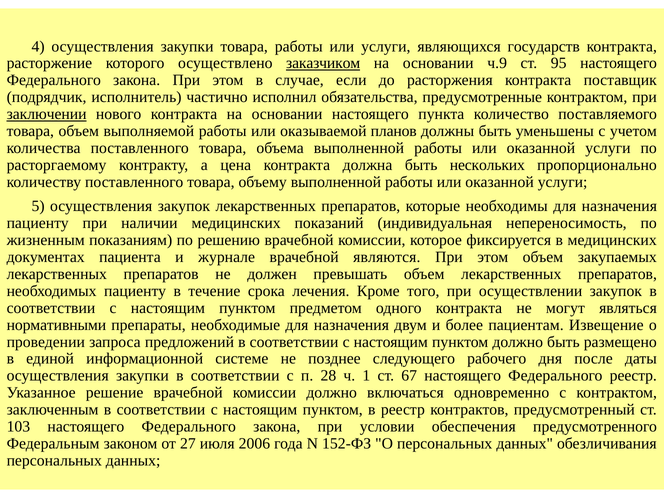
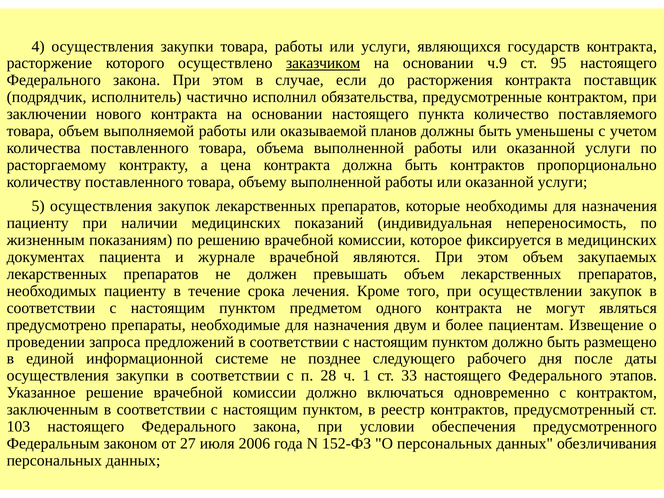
заключении underline: present -> none
быть нескольких: нескольких -> контрактов
нормативными: нормативными -> предусмотрено
67: 67 -> 33
Федерального реестр: реестр -> этапов
